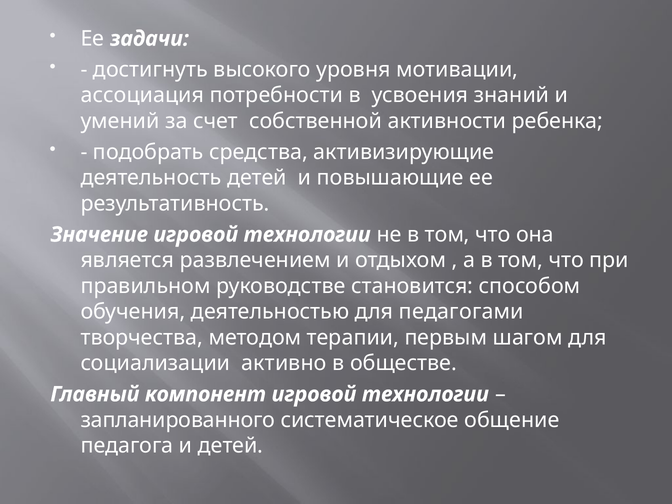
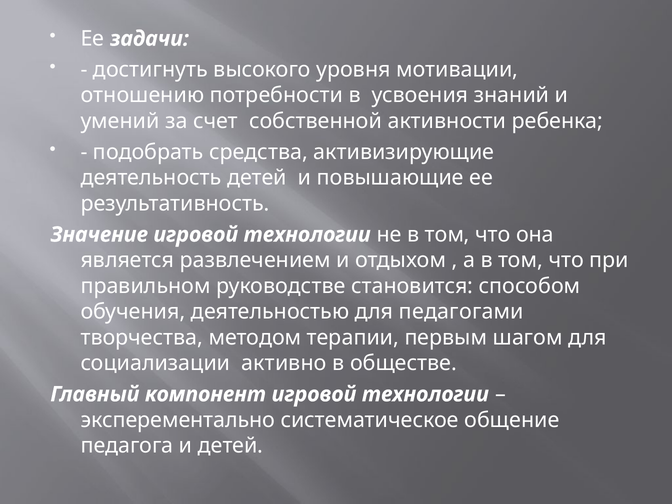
ассоциация: ассоциация -> отношению
запланированного: запланированного -> эксперементально
